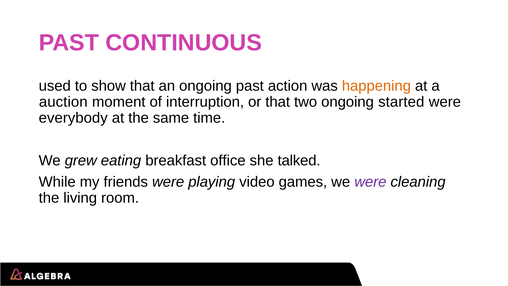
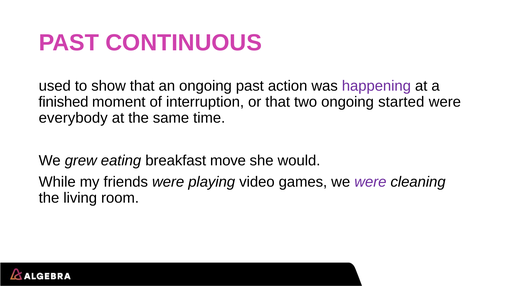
happening colour: orange -> purple
auction: auction -> finished
office: office -> move
talked: talked -> would
